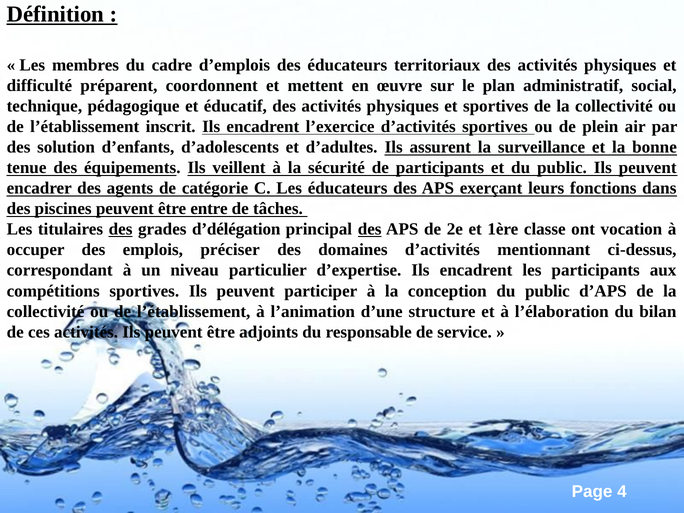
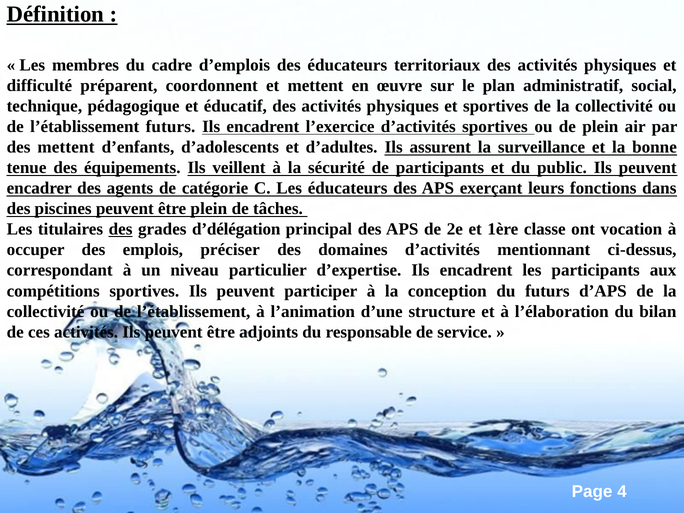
l’établissement inscrit: inscrit -> futurs
des solution: solution -> mettent
être entre: entre -> plein
des at (370, 229) underline: present -> none
conception du public: public -> futurs
